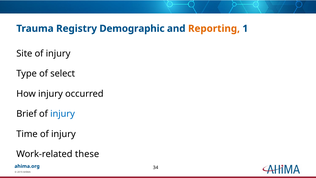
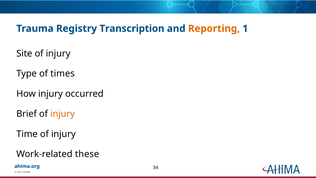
Demographic: Demographic -> Transcription
select: select -> times
injury at (63, 114) colour: blue -> orange
